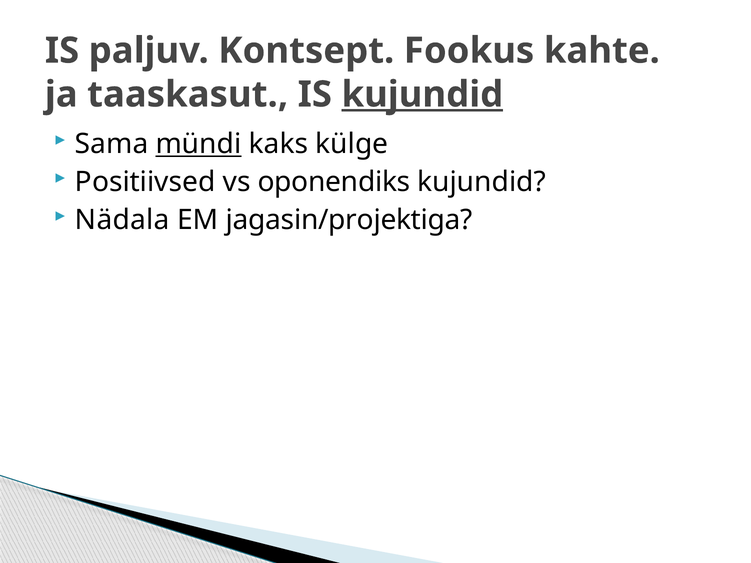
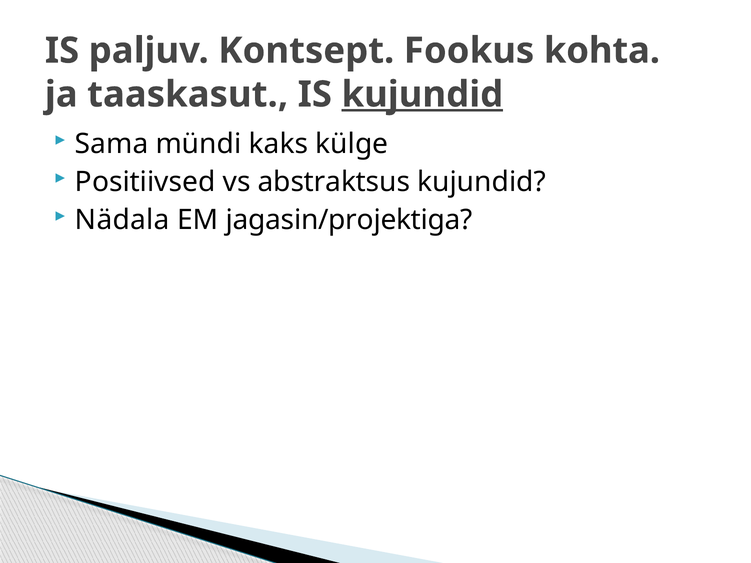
kahte: kahte -> kohta
mündi underline: present -> none
oponendiks: oponendiks -> abstraktsus
